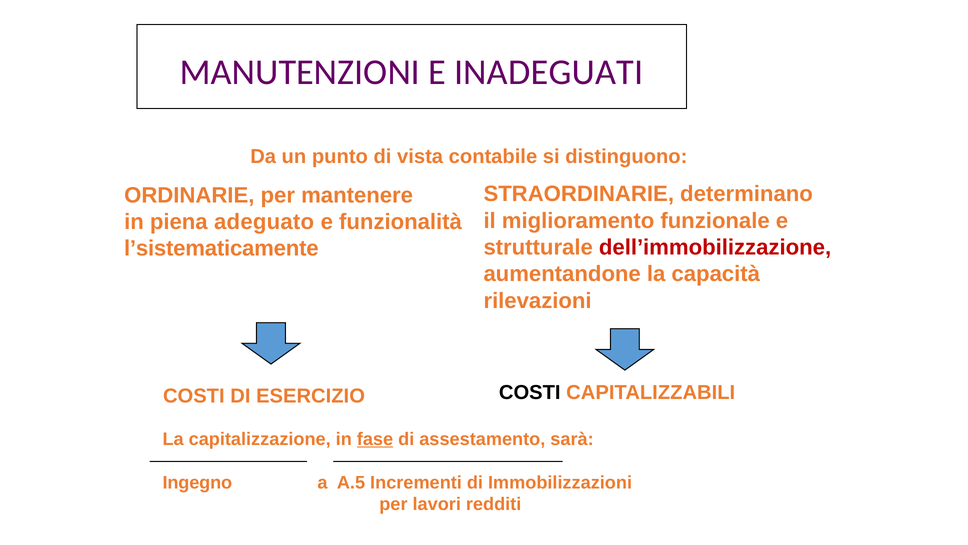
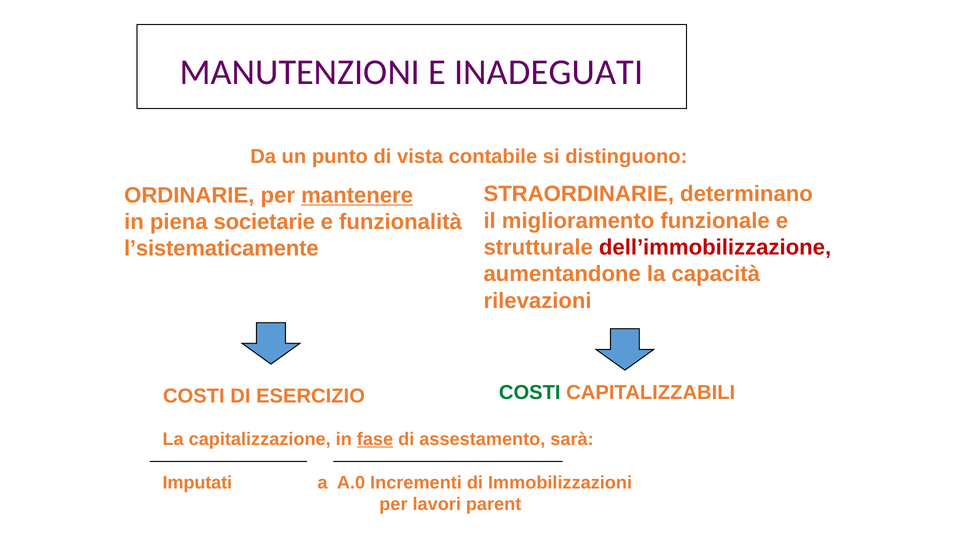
mantenere underline: none -> present
adeguato: adeguato -> societarie
COSTI at (530, 392) colour: black -> green
Ingegno: Ingegno -> Imputati
A.5: A.5 -> A.0
redditi: redditi -> parent
